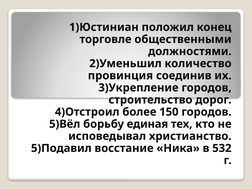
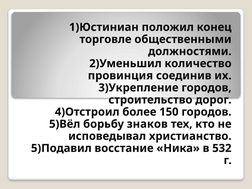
единая: единая -> знаков
